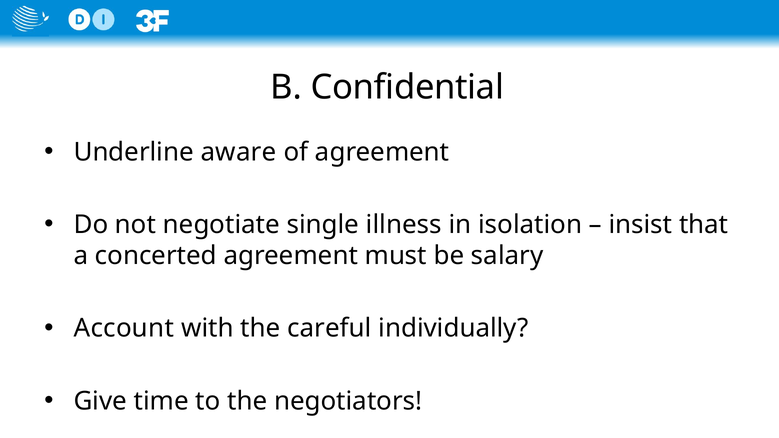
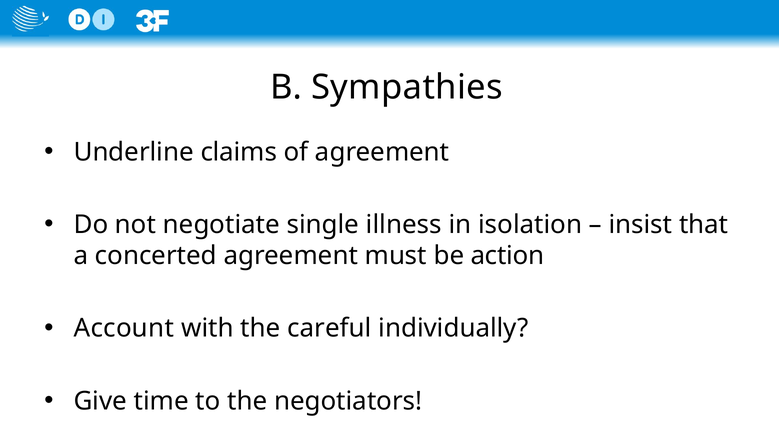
Confidential: Confidential -> Sympathies
aware: aware -> claims
salary: salary -> action
